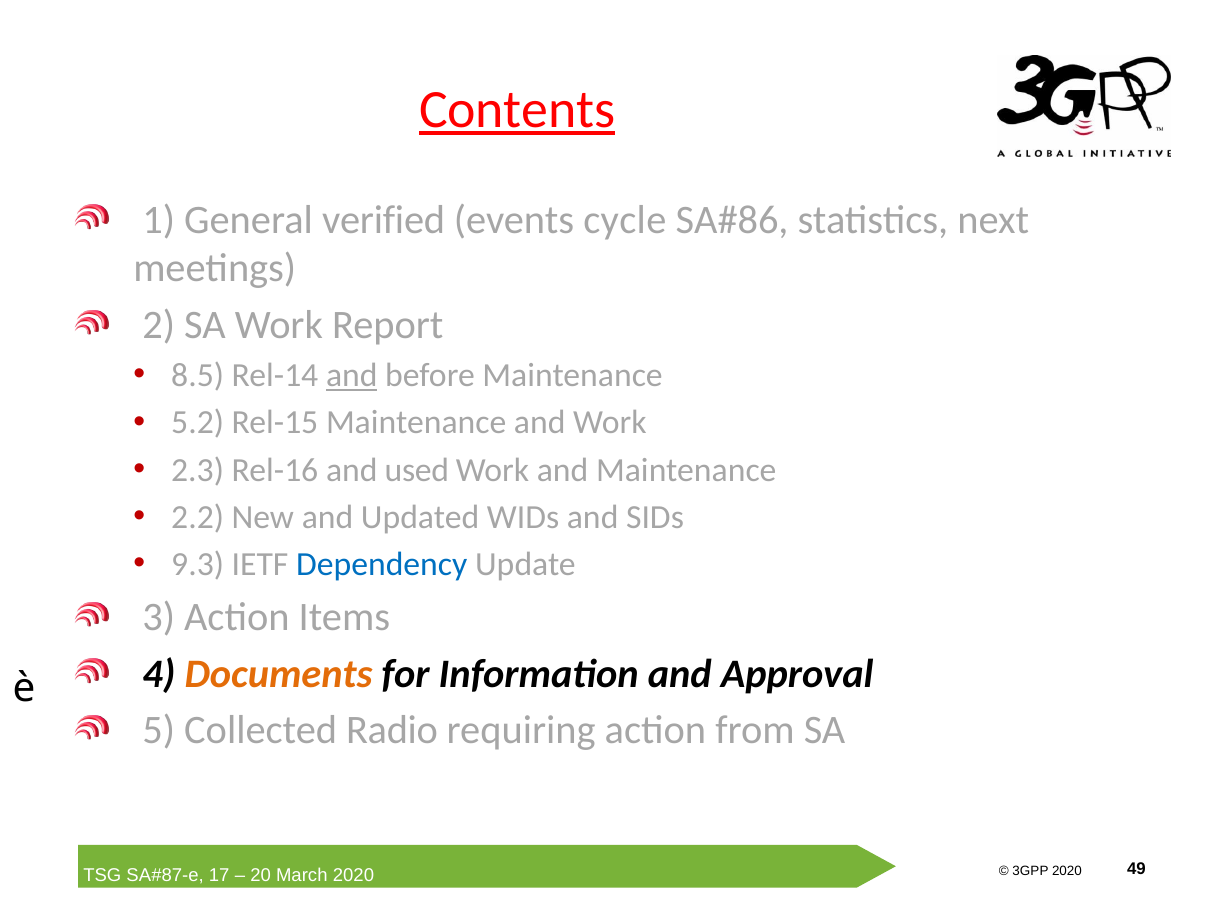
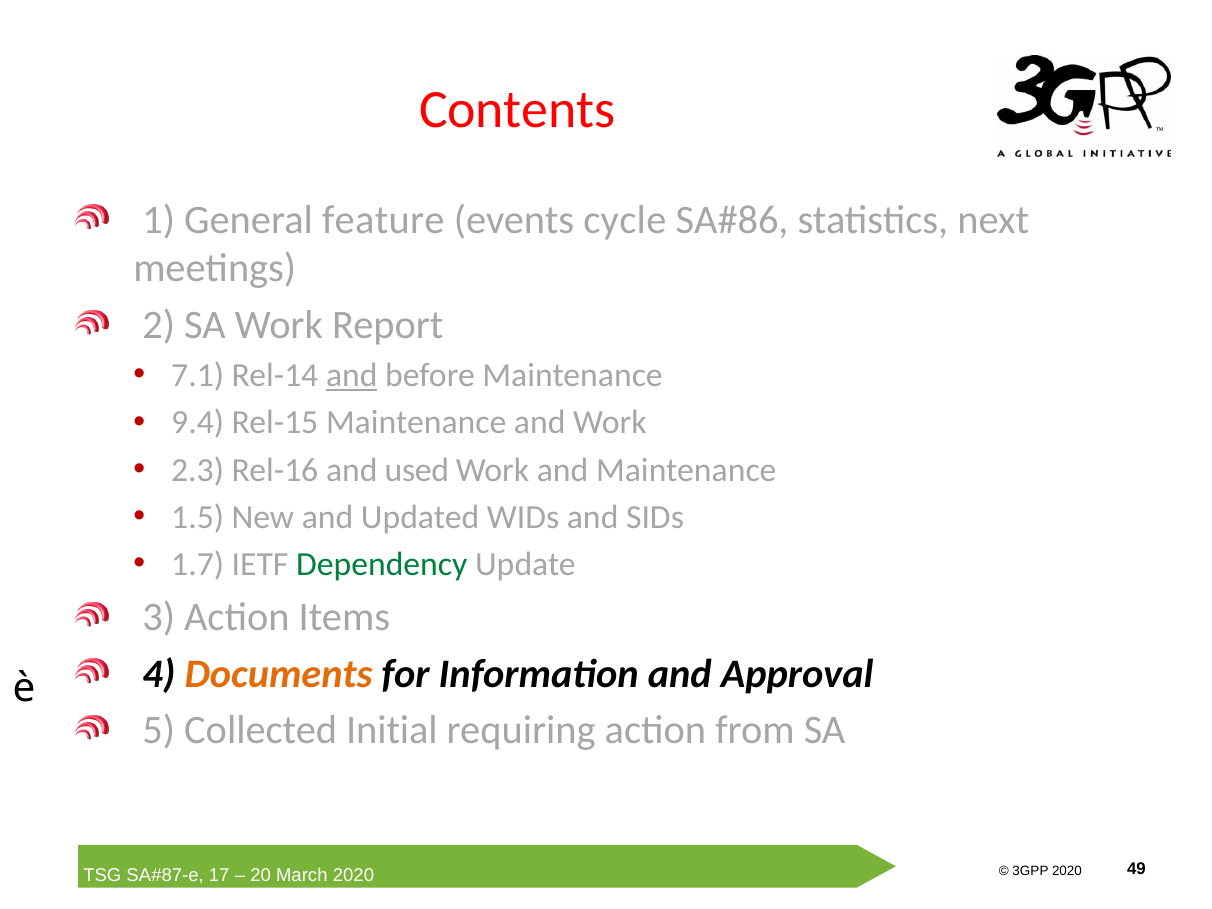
Contents underline: present -> none
verified: verified -> feature
8.5: 8.5 -> 7.1
5.2: 5.2 -> 9.4
2.2: 2.2 -> 1.5
9.3: 9.3 -> 1.7
Dependency colour: blue -> green
Radio: Radio -> Initial
